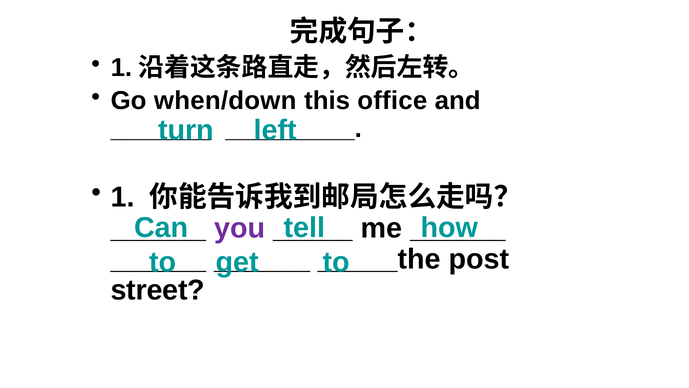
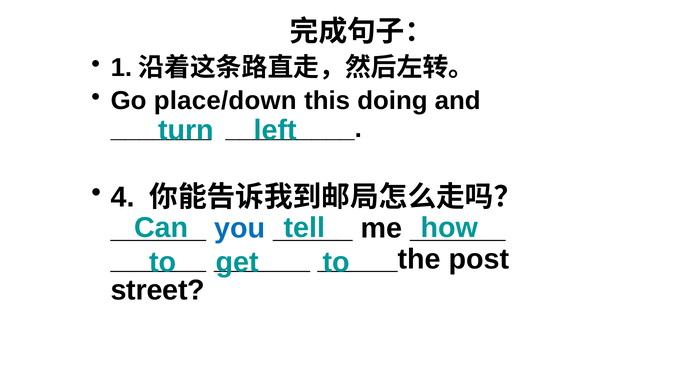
when/down: when/down -> place/down
office: office -> doing
1 at (123, 197): 1 -> 4
you colour: purple -> blue
